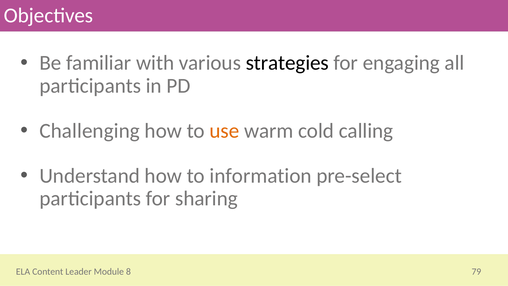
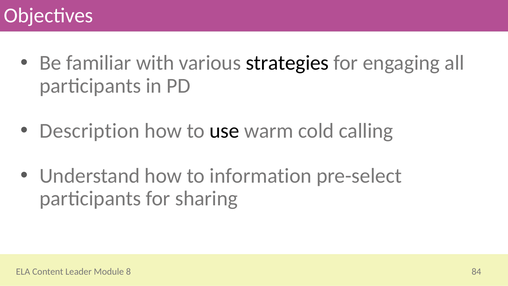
Challenging: Challenging -> Description
use colour: orange -> black
79: 79 -> 84
